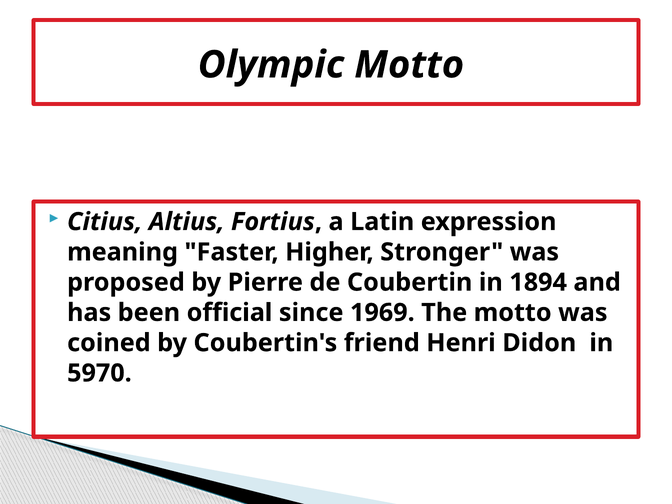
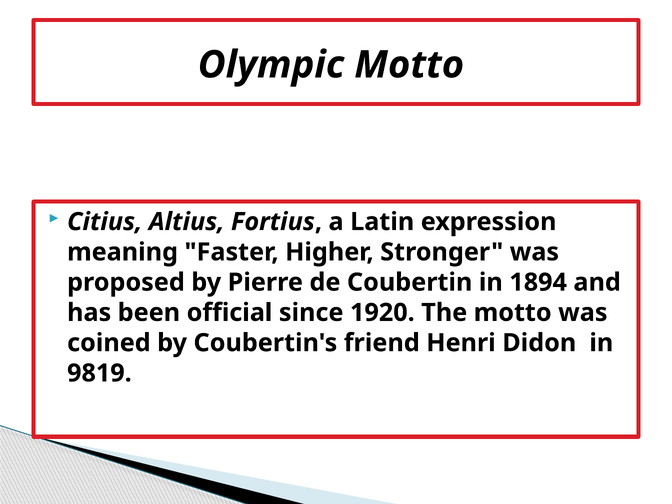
1969: 1969 -> 1920
5970: 5970 -> 9819
